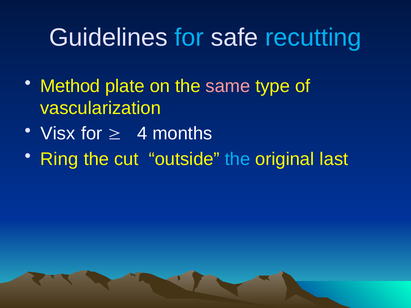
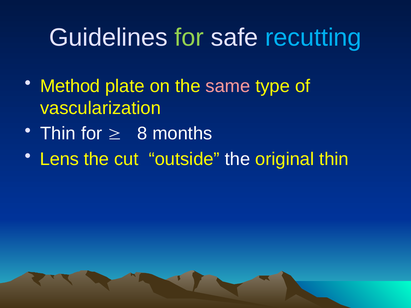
for at (189, 38) colour: light blue -> light green
Visx at (58, 134): Visx -> Thin
4: 4 -> 8
Ring: Ring -> Lens
the at (237, 159) colour: light blue -> white
original last: last -> thin
